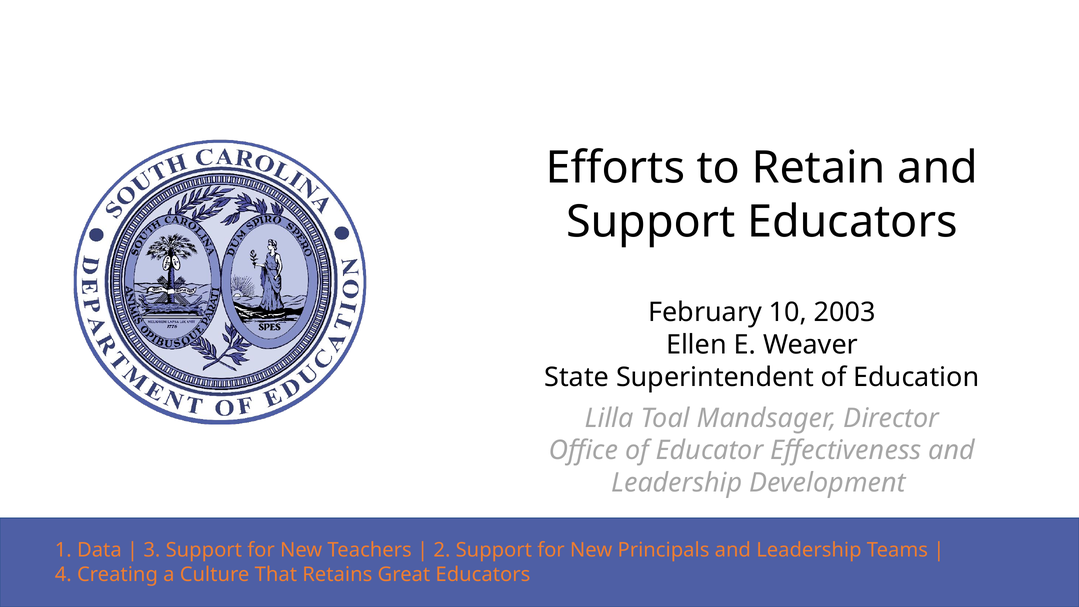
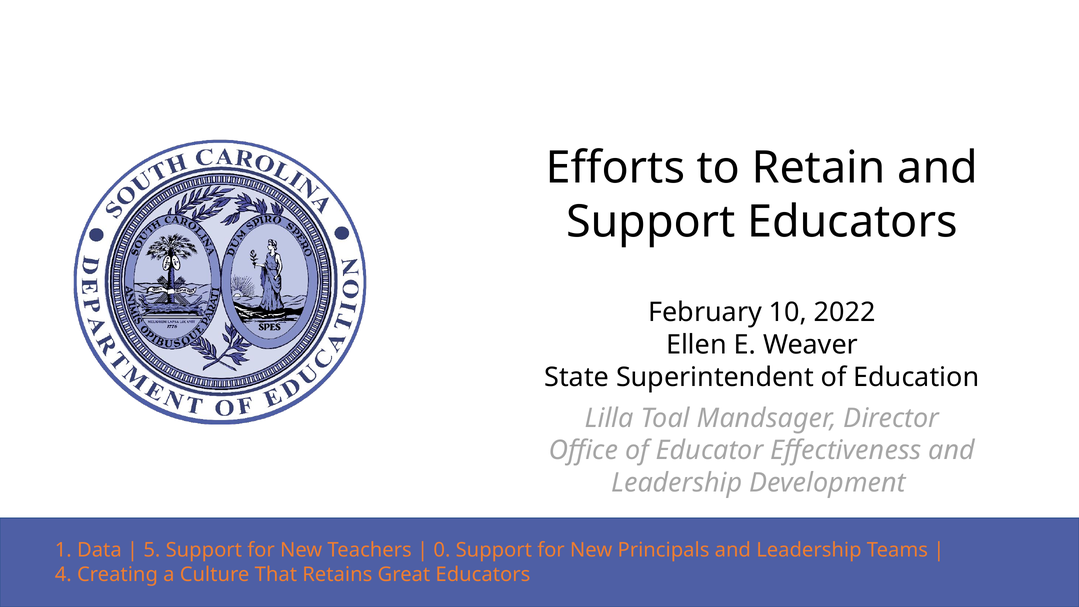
2003: 2003 -> 2022
3: 3 -> 5
2: 2 -> 0
